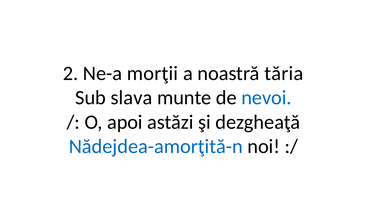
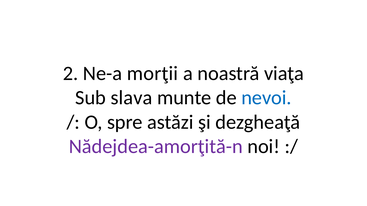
tăria: tăria -> viaţa
apoi: apoi -> spre
Nădejdea-amorţită-n colour: blue -> purple
